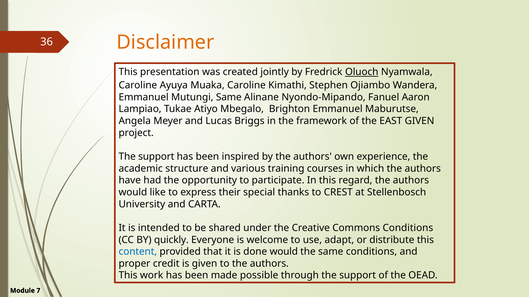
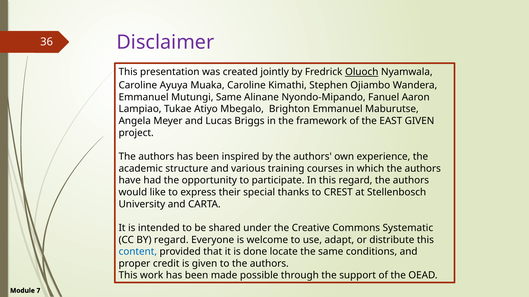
Disclaimer colour: orange -> purple
support at (156, 157): support -> authors
Commons Conditions: Conditions -> Systematic
BY quickly: quickly -> regard
done would: would -> locate
